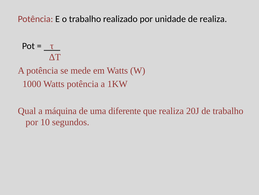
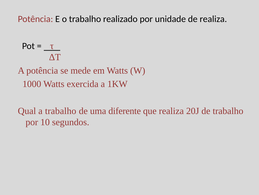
Watts potência: potência -> exercida
a máquina: máquina -> trabalho
